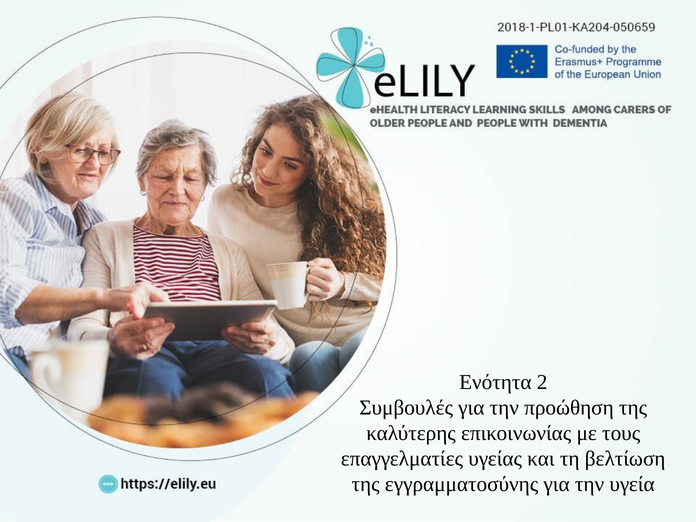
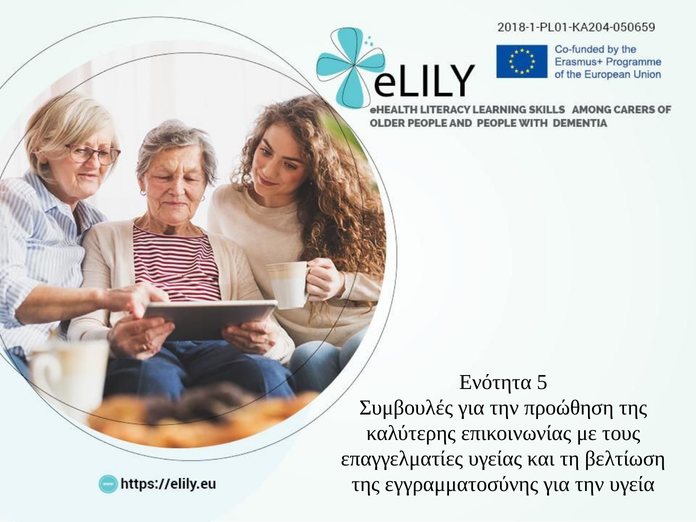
2: 2 -> 5
